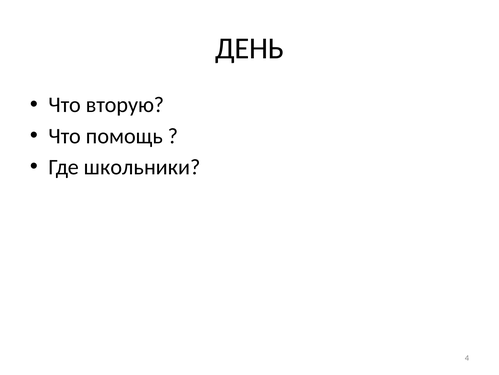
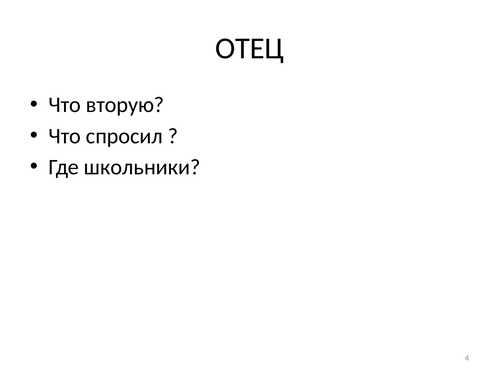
ДЕНЬ: ДЕНЬ -> ОТЕЦ
помощь: помощь -> спросил
